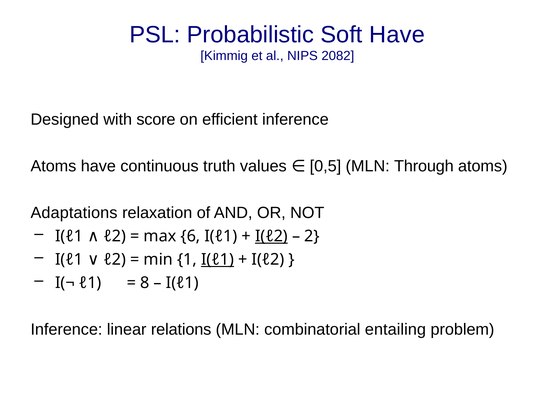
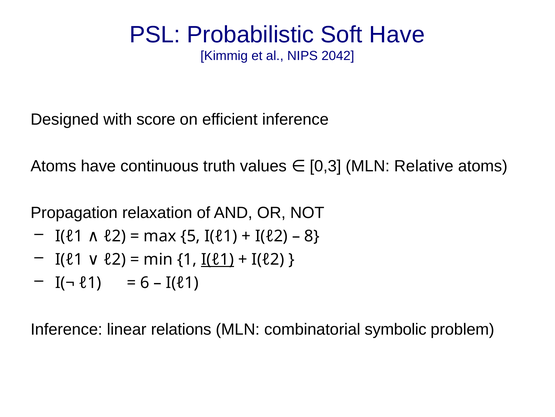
2082: 2082 -> 2042
0,5: 0,5 -> 0,3
Through: Through -> Relative
Adaptations: Adaptations -> Propagation
6: 6 -> 5
I(ℓ2 at (271, 236) underline: present -> none
2: 2 -> 8
8: 8 -> 6
entailing: entailing -> symbolic
